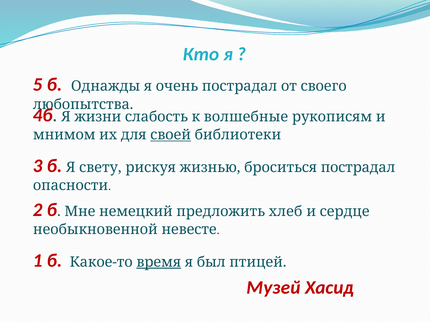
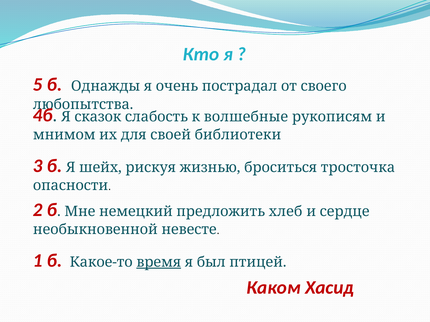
жизни: жизни -> сказок
своей underline: present -> none
свету: свету -> шейх
броситься пострадал: пострадал -> тросточка
Музей: Музей -> Каком
